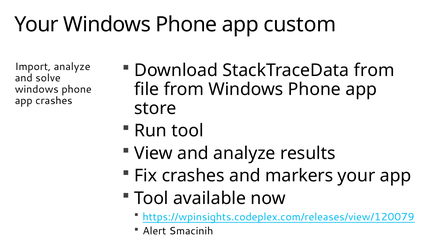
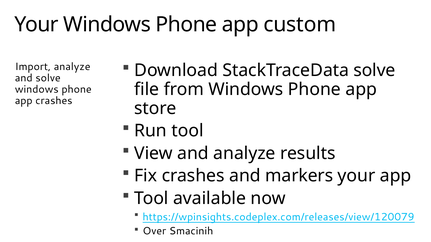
StackTraceData from: from -> solve
Alert: Alert -> Over
